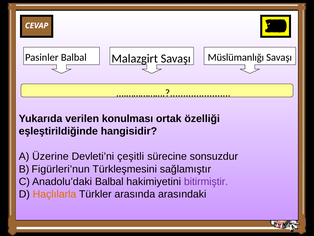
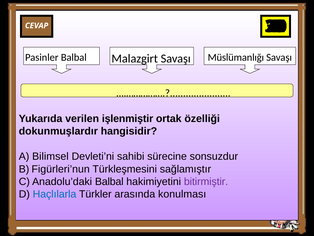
konulması: konulması -> işlenmiştir
eşleştirildiğinde: eşleştirildiğinde -> dokunmuşlardır
Üzerine: Üzerine -> Bilimsel
çeşitli: çeşitli -> sahibi
Haçlılarla colour: orange -> blue
arasındaki: arasındaki -> konulması
